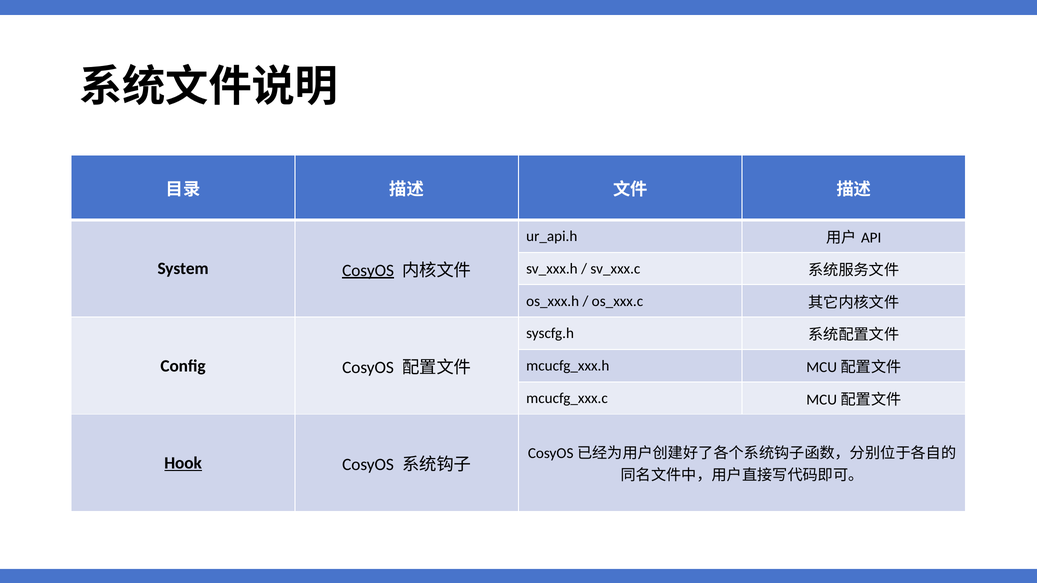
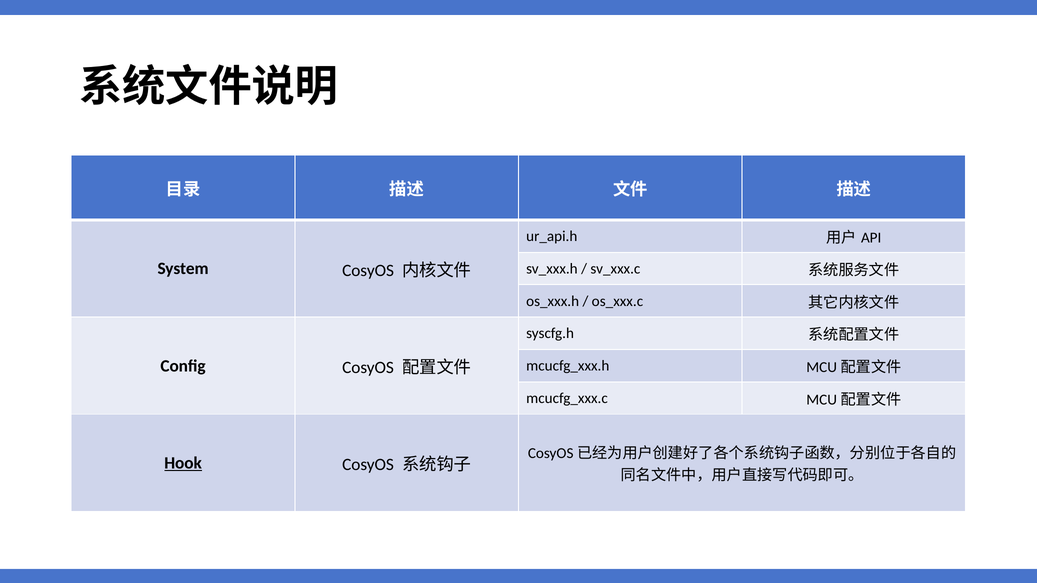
CosyOS at (368, 270) underline: present -> none
